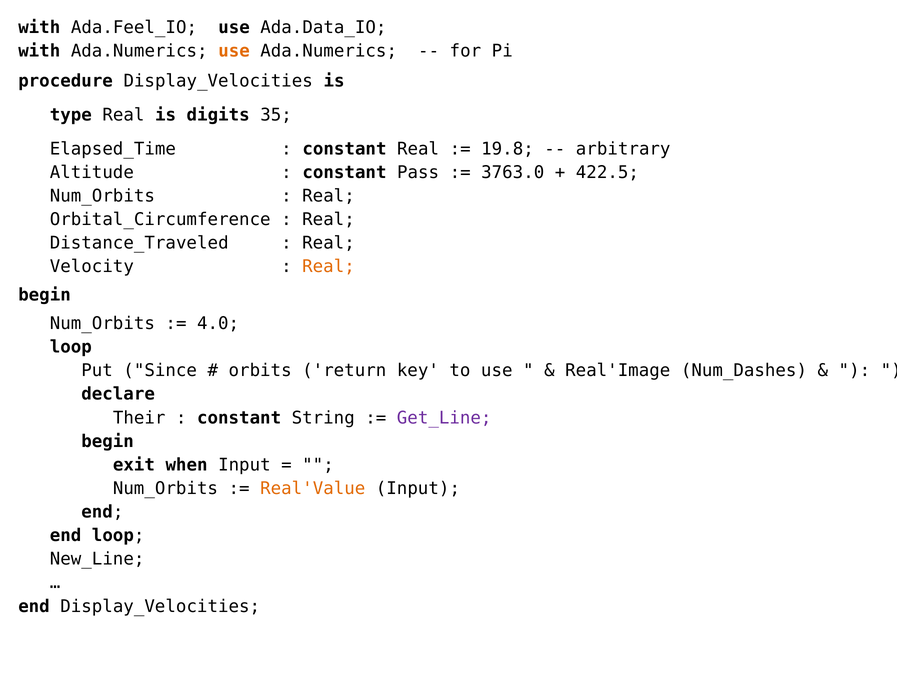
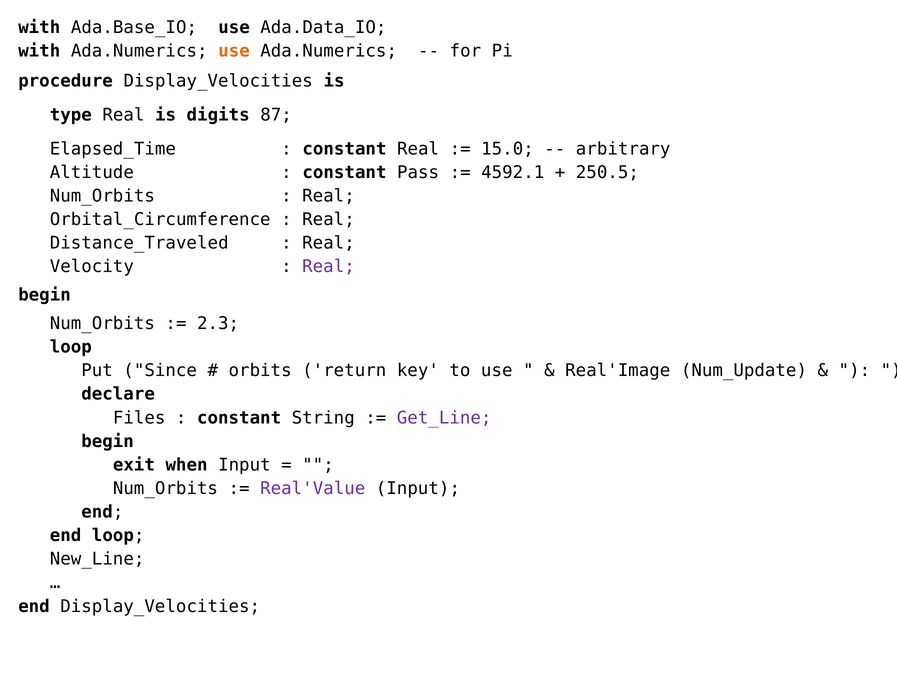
Ada.Feel_IO: Ada.Feel_IO -> Ada.Base_IO
35: 35 -> 87
19.8: 19.8 -> 15.0
3763.0: 3763.0 -> 4592.1
422.5: 422.5 -> 250.5
Real at (328, 267) colour: orange -> purple
4.0: 4.0 -> 2.3
Num_Dashes: Num_Dashes -> Num_Update
Their: Their -> Files
Real'Value colour: orange -> purple
